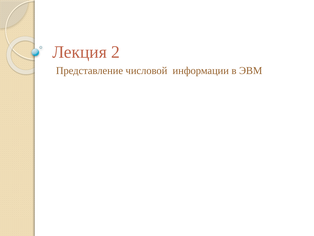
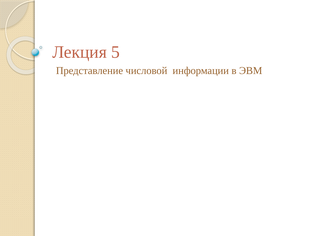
2: 2 -> 5
